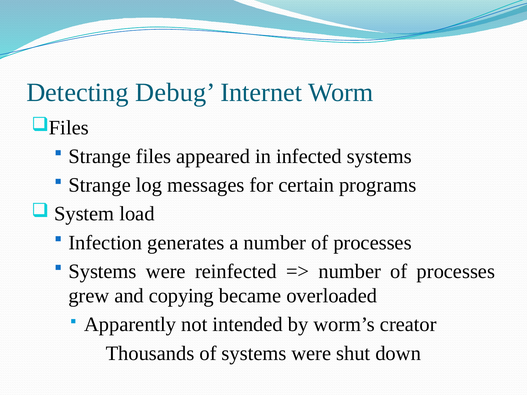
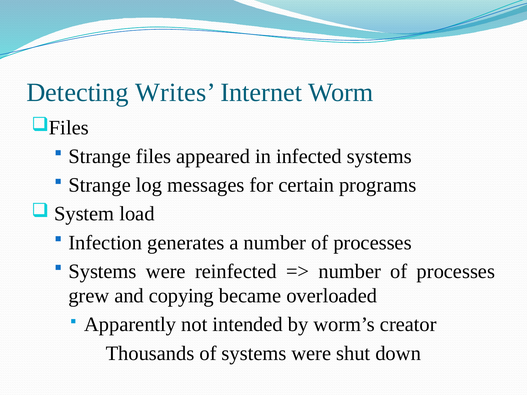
Debug: Debug -> Writes
